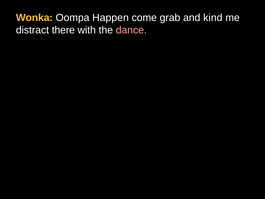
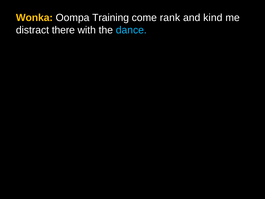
Happen: Happen -> Training
grab: grab -> rank
dance colour: pink -> light blue
